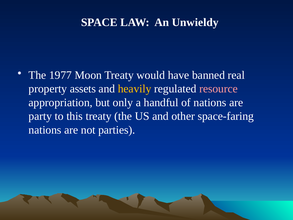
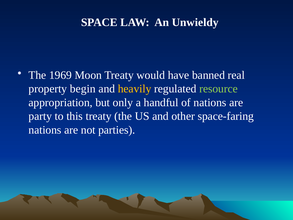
1977: 1977 -> 1969
assets: assets -> begin
resource colour: pink -> light green
